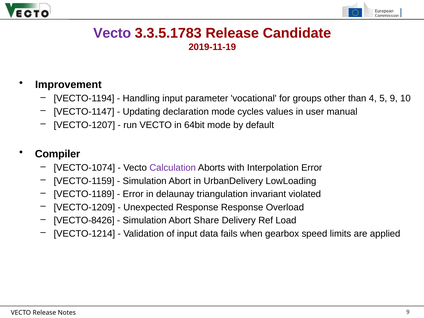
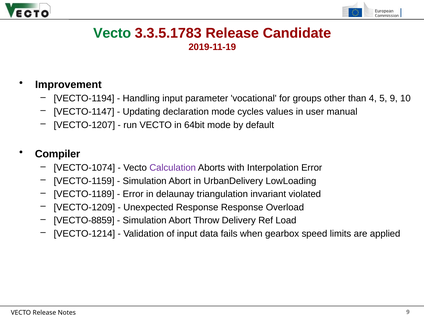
Vecto at (112, 33) colour: purple -> green
VECTO-8426: VECTO-8426 -> VECTO-8859
Share: Share -> Throw
